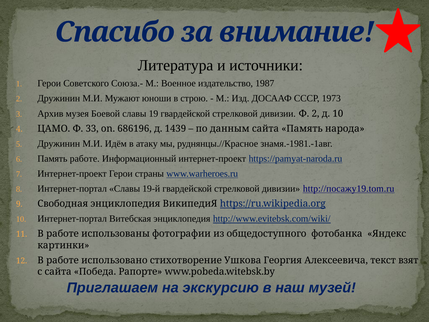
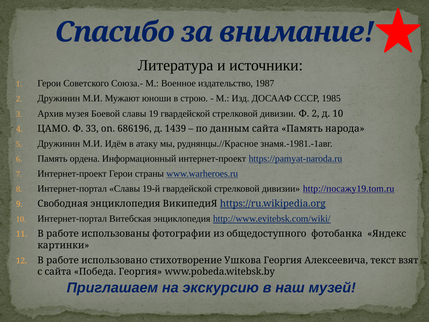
1973: 1973 -> 1985
Память работе: работе -> ордена
Победа Рапорте: Рапорте -> Георгия
